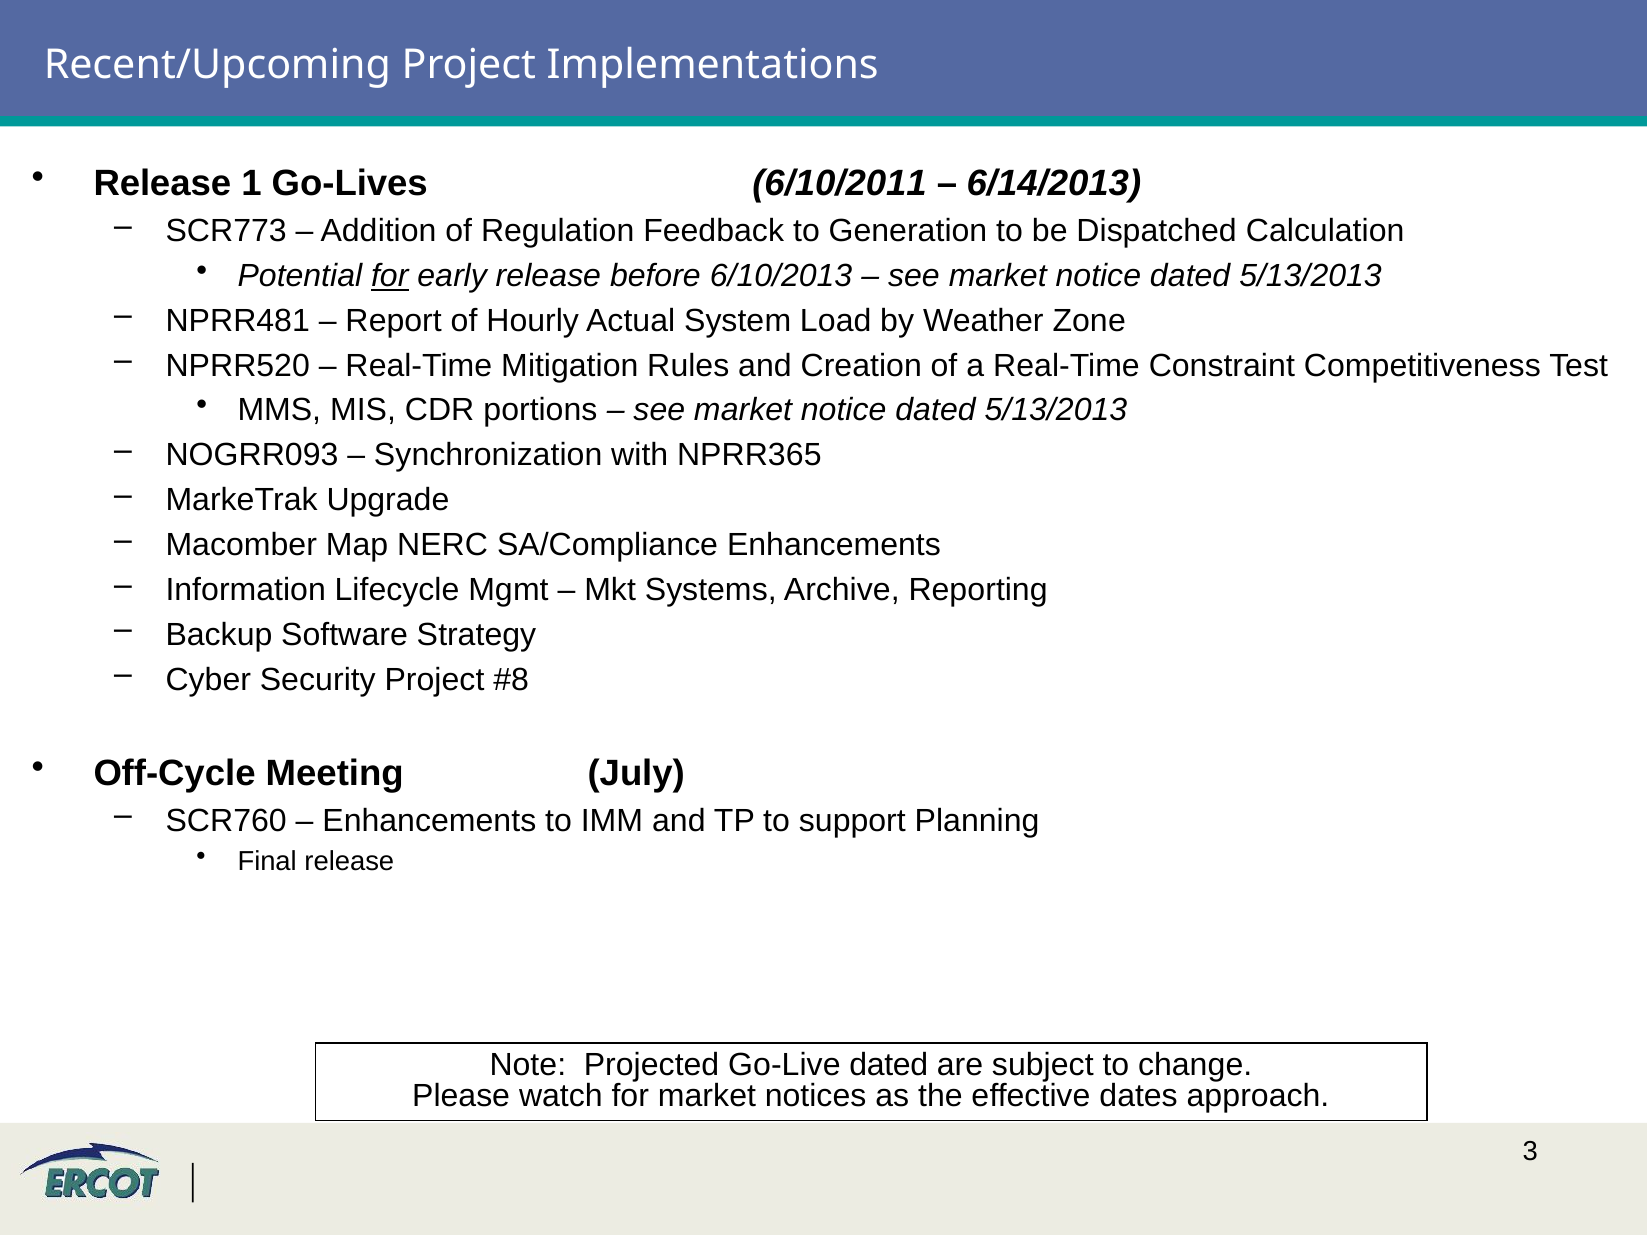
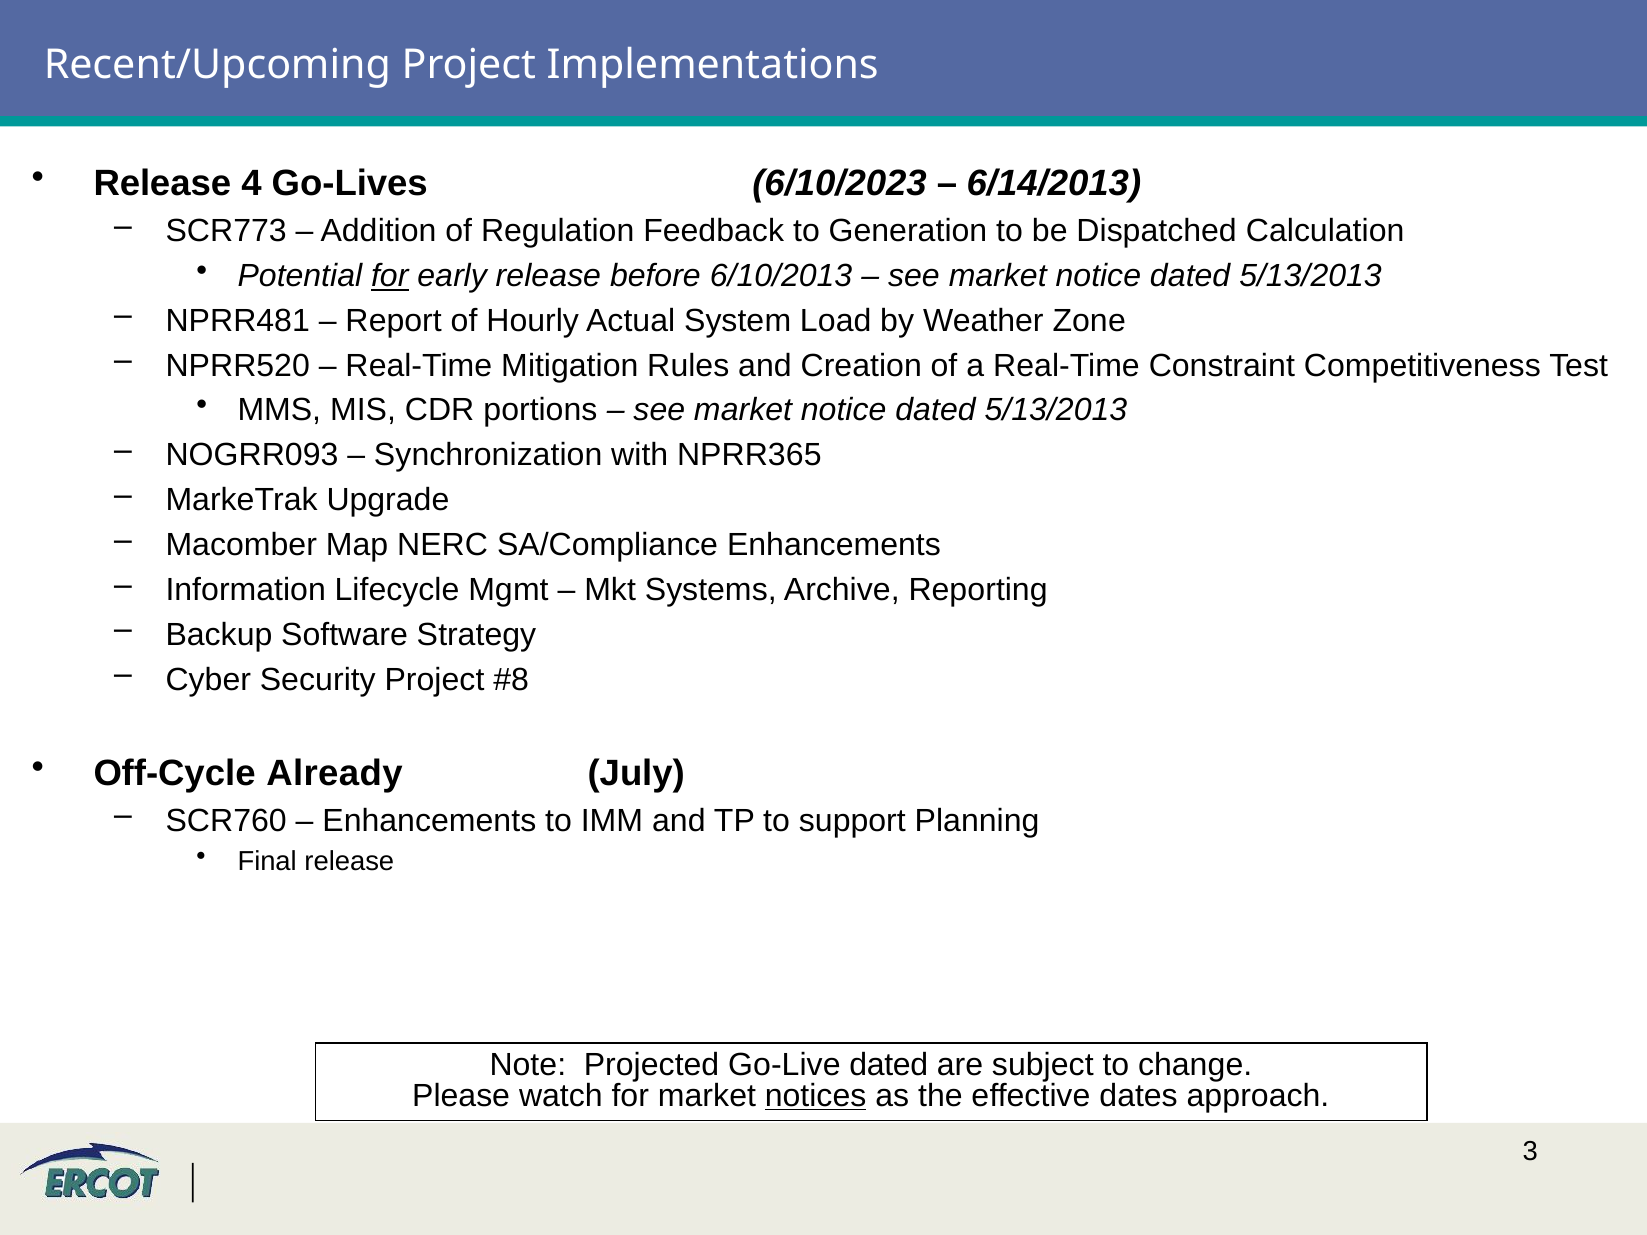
1: 1 -> 4
6/10/2011: 6/10/2011 -> 6/10/2023
Meeting: Meeting -> Already
notices underline: none -> present
